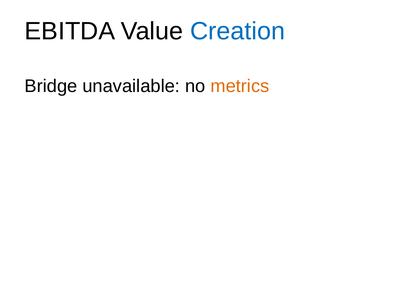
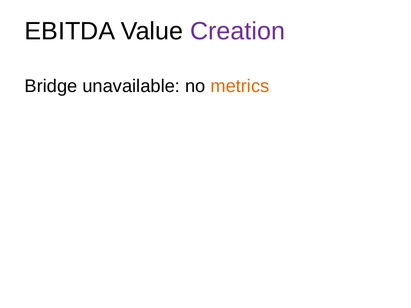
Creation colour: blue -> purple
